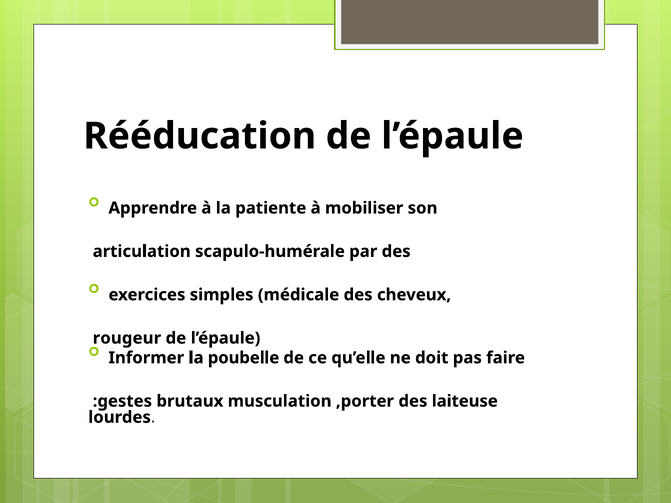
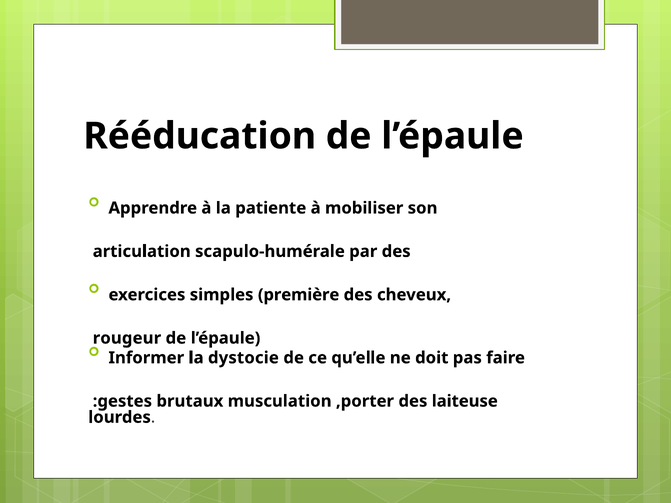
médicale: médicale -> première
poubelle: poubelle -> dystocie
